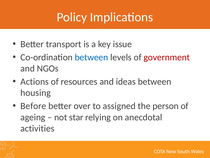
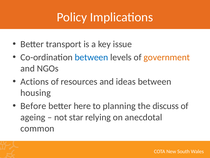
government colour: red -> orange
over: over -> here
assigned: assigned -> planning
person: person -> discuss
activities: activities -> common
